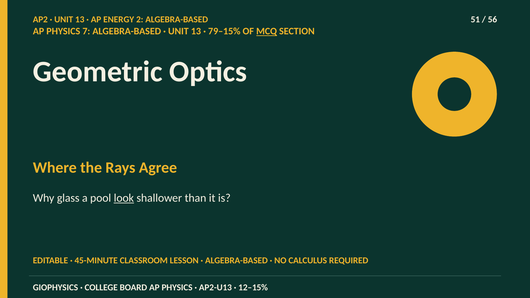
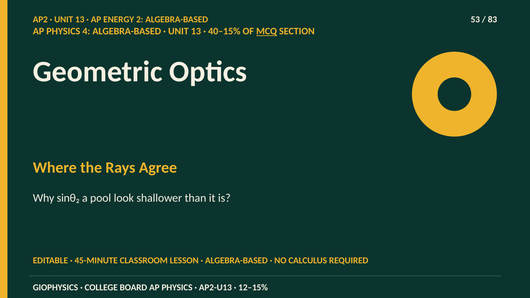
51: 51 -> 53
56: 56 -> 83
7: 7 -> 4
79–15%: 79–15% -> 40–15%
glass: glass -> sinθ₂
look underline: present -> none
